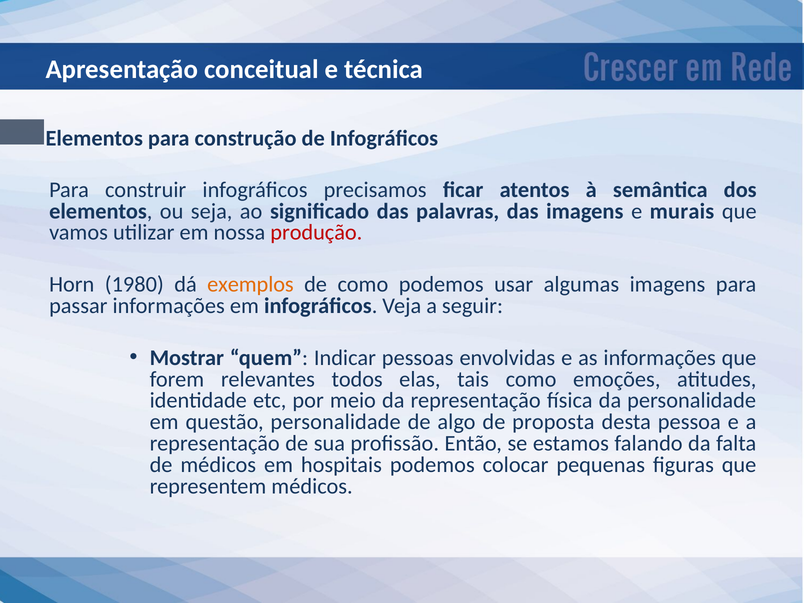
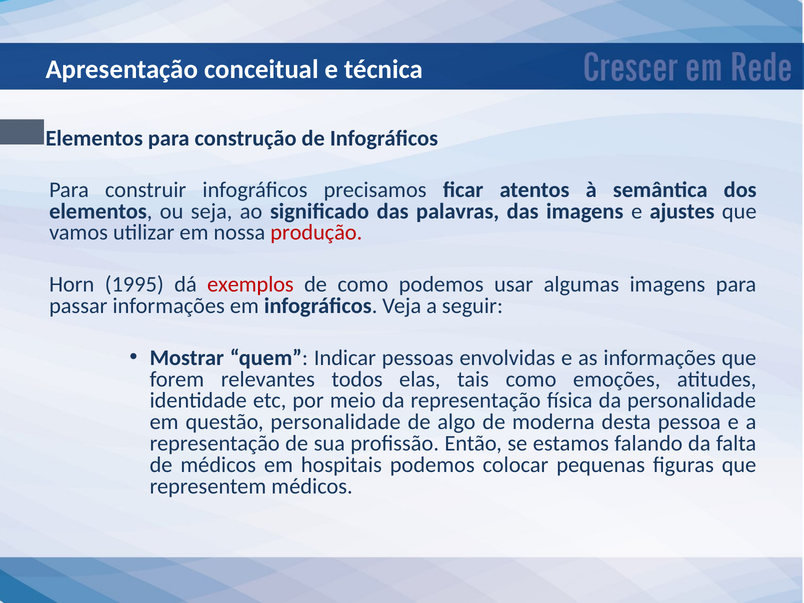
murais: murais -> ajustes
1980: 1980 -> 1995
exemplos colour: orange -> red
proposta: proposta -> moderna
